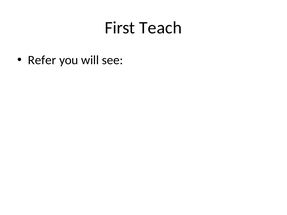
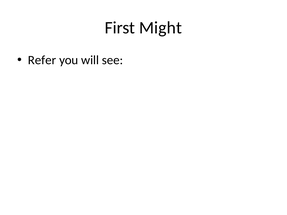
Teach: Teach -> Might
